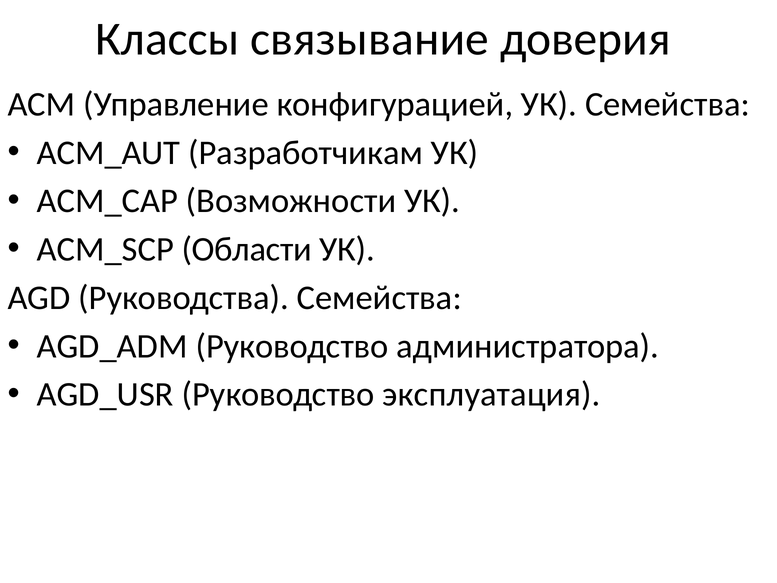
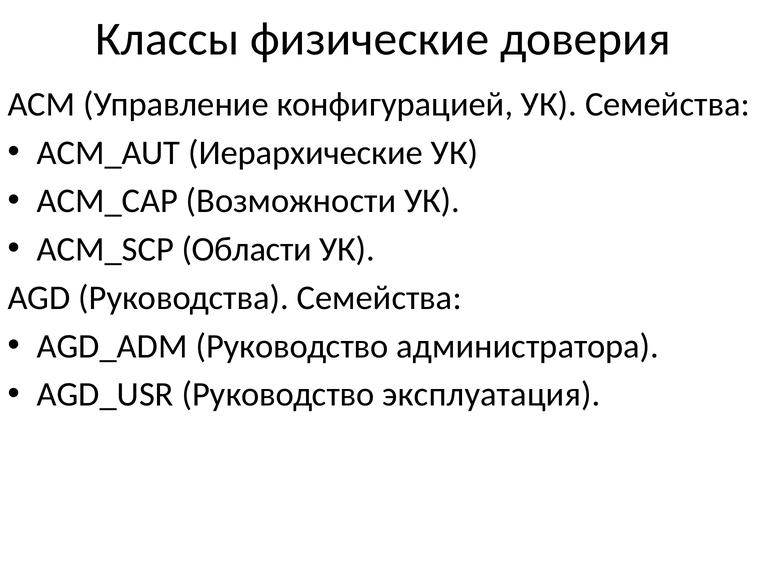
связывание: связывание -> физические
Разработчикам: Разработчикам -> Иерархические
